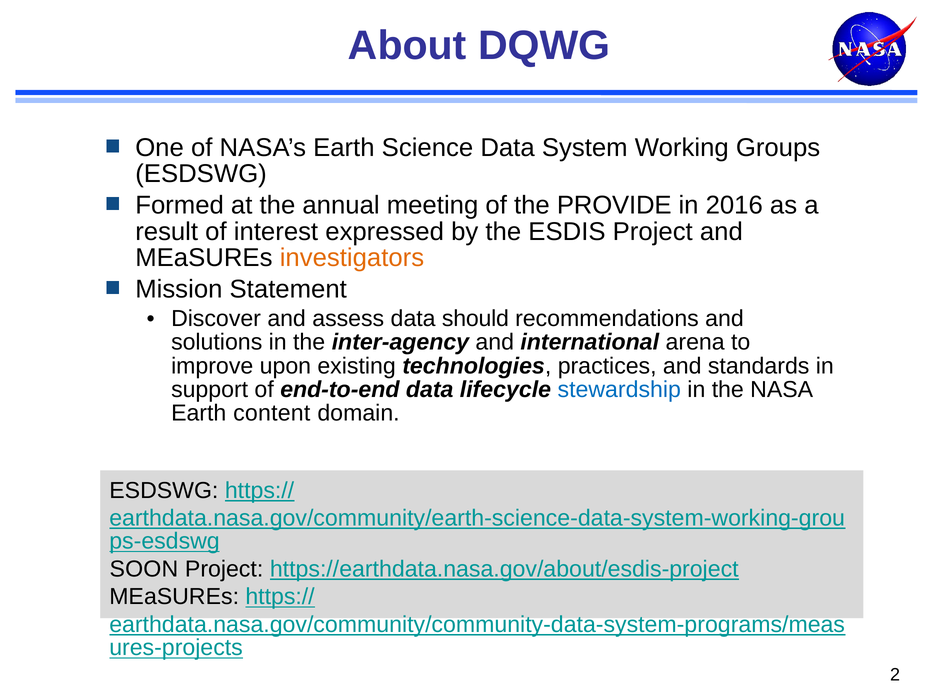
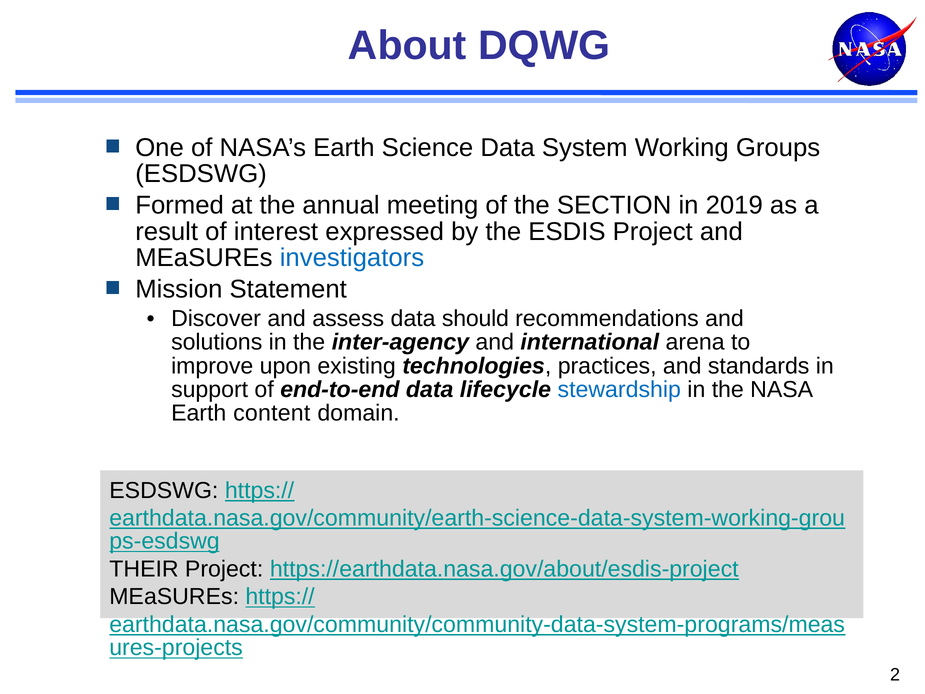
PROVIDE: PROVIDE -> SECTION
2016: 2016 -> 2019
investigators colour: orange -> blue
SOON: SOON -> THEIR
